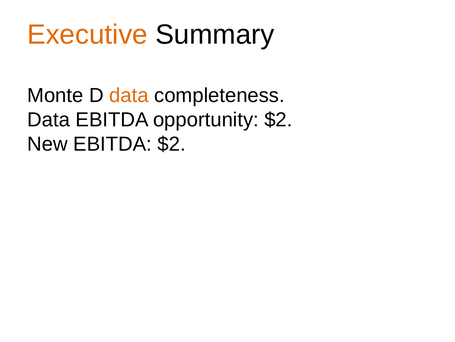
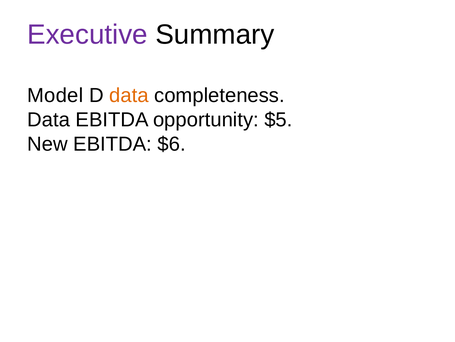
Executive colour: orange -> purple
Monte: Monte -> Model
opportunity $2: $2 -> $5
EBITDA $2: $2 -> $6
